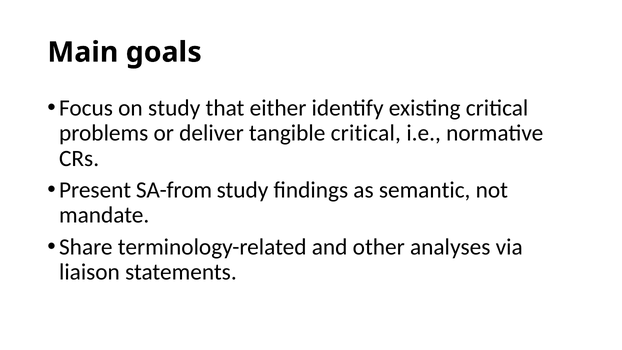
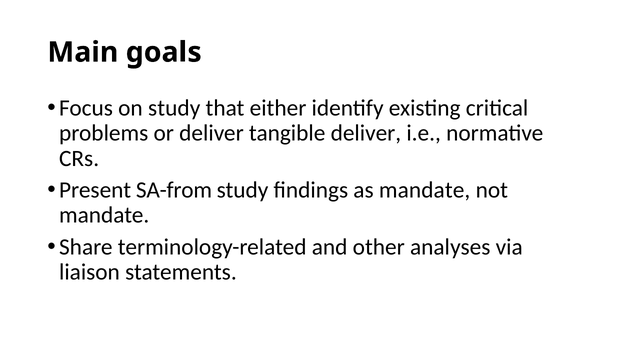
tangible critical: critical -> deliver
as semantic: semantic -> mandate
